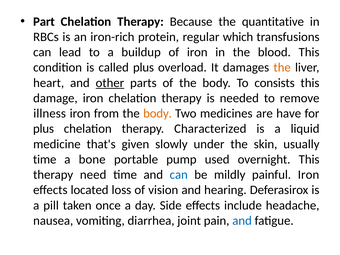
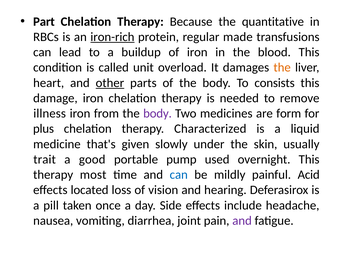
iron-rich underline: none -> present
which: which -> made
called plus: plus -> unit
body at (158, 113) colour: orange -> purple
have: have -> form
time at (45, 159): time -> trait
bone: bone -> good
need: need -> most
painful Iron: Iron -> Acid
and at (242, 221) colour: blue -> purple
